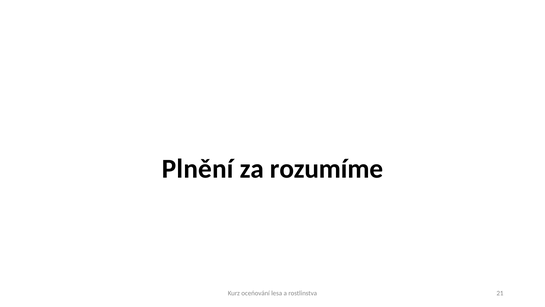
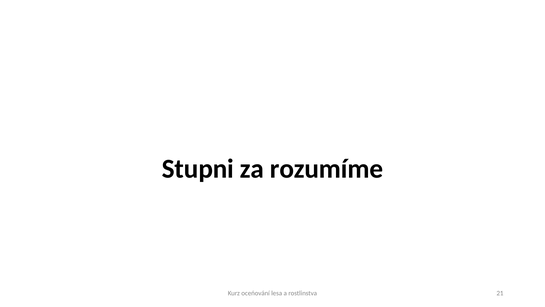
Plnění: Plnění -> Stupni
